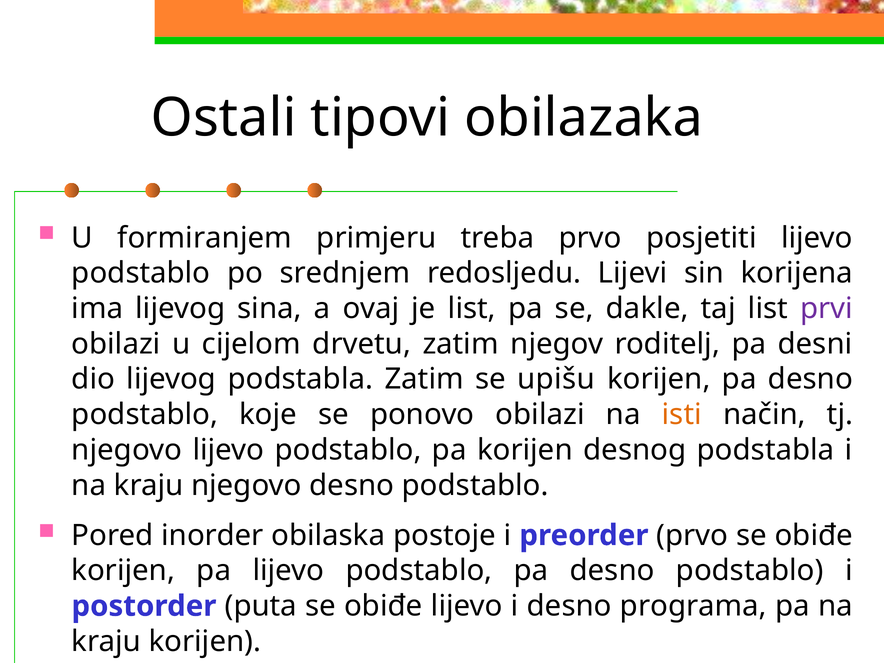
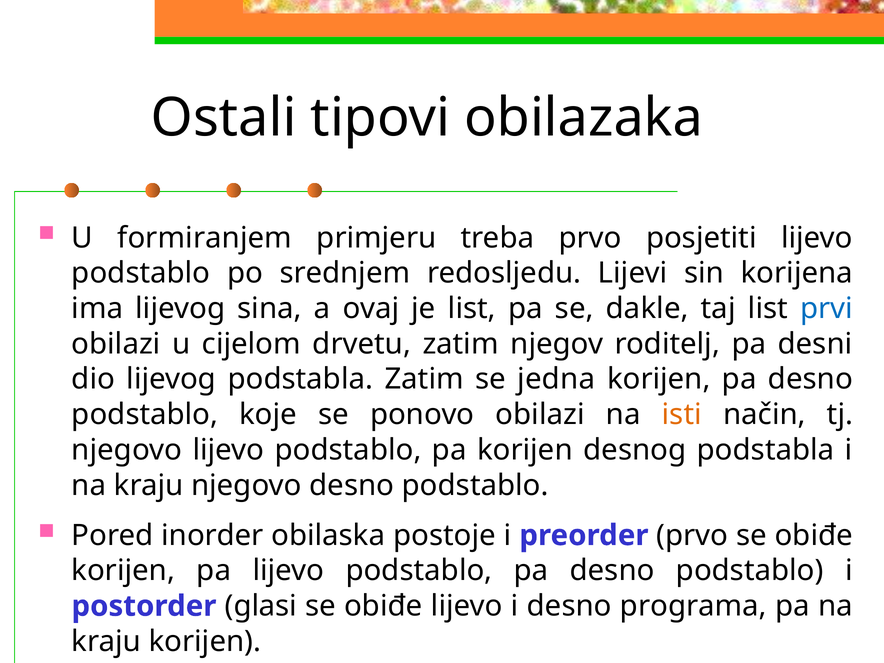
prvi colour: purple -> blue
upišu: upišu -> jedna
puta: puta -> glasi
